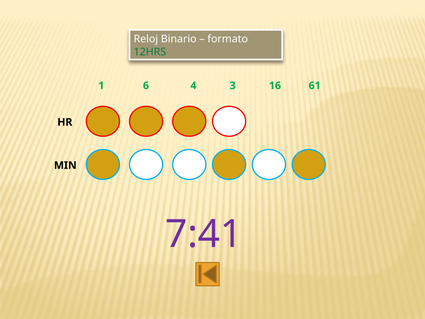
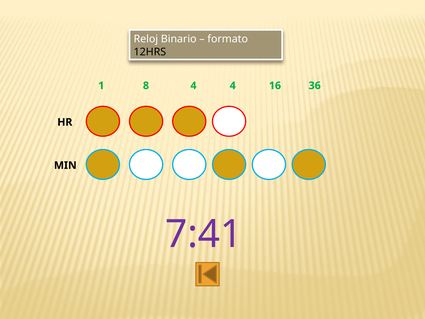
12HRS colour: green -> black
6: 6 -> 8
4 3: 3 -> 4
61: 61 -> 36
